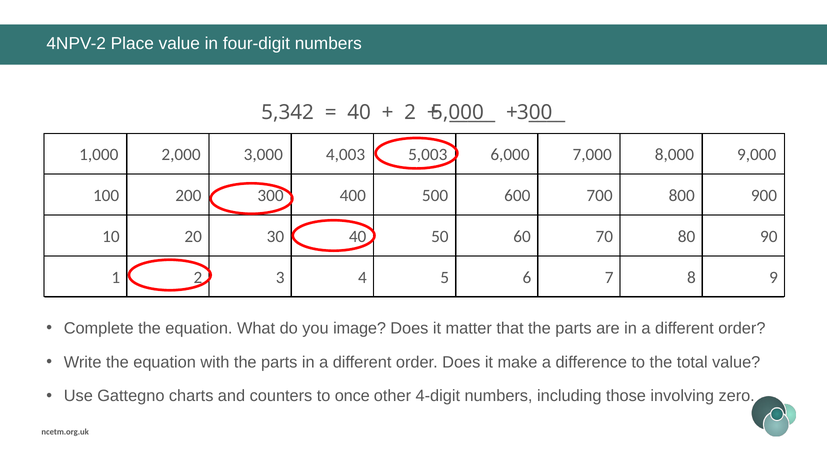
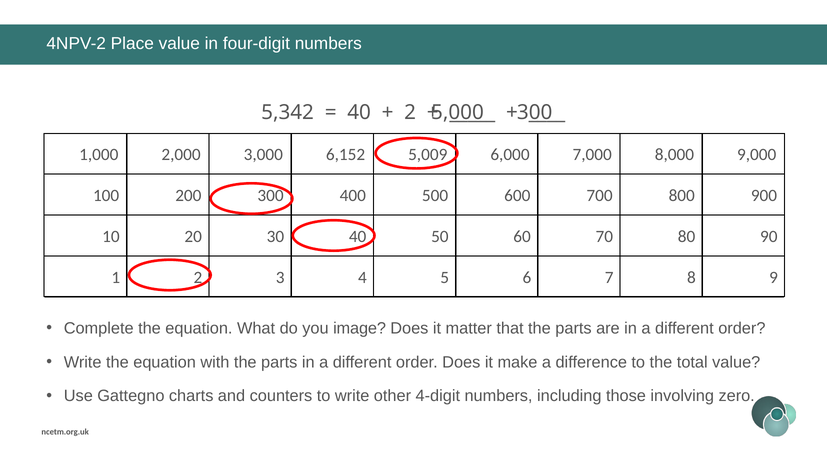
4,003: 4,003 -> 6,152
5,003: 5,003 -> 5,009
to once: once -> write
